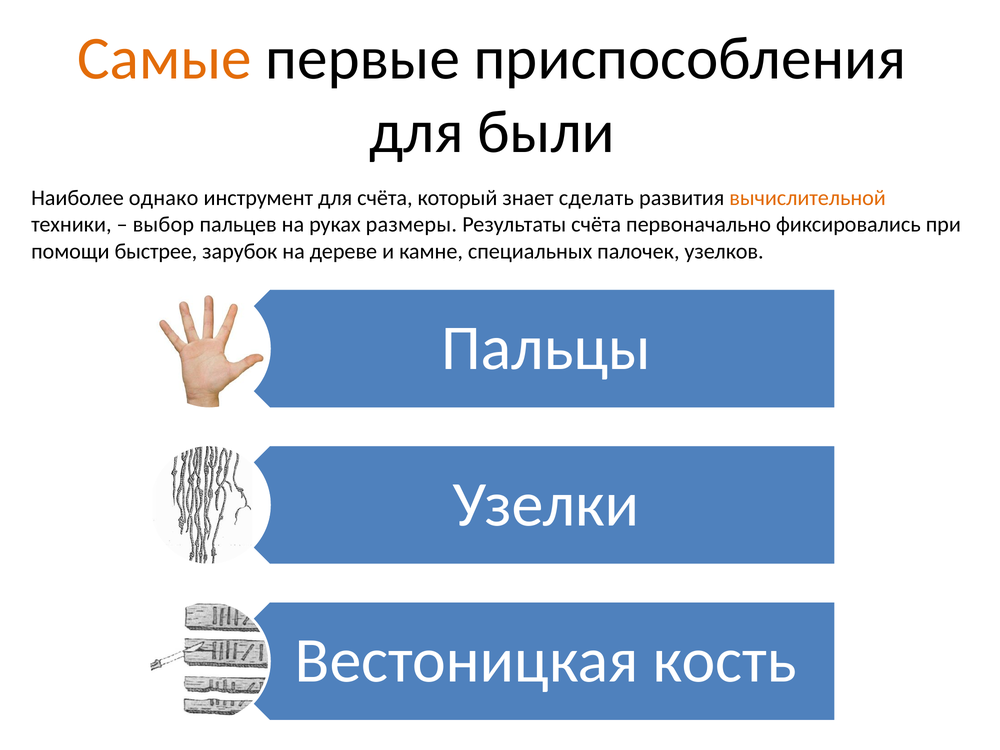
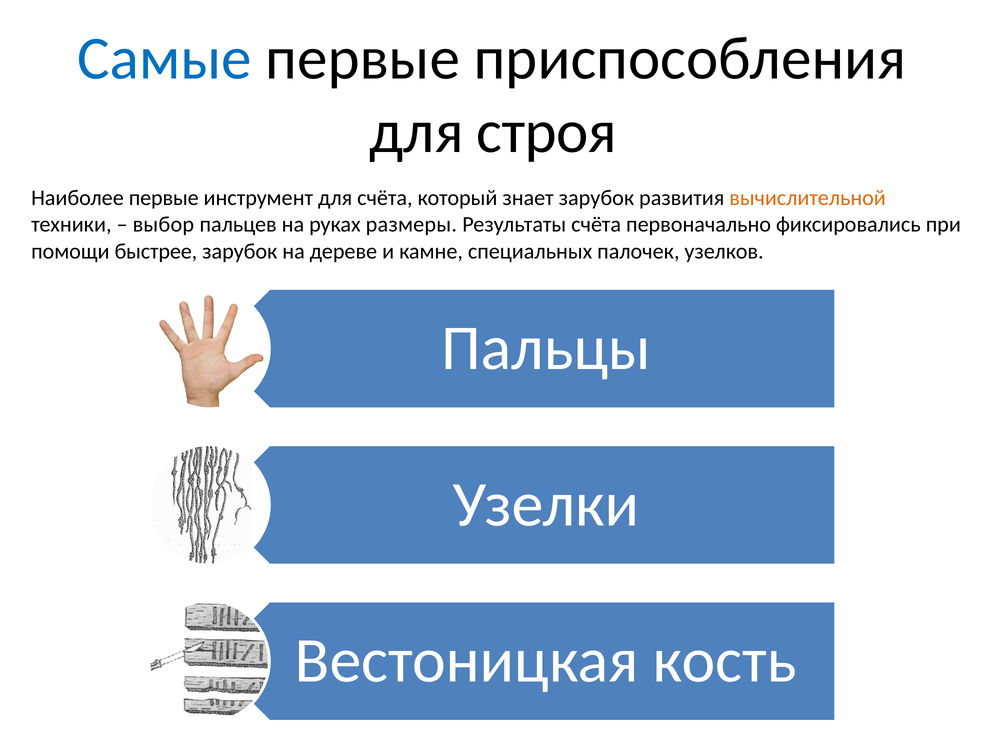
Самые colour: orange -> blue
были: были -> строя
Наиболее однако: однако -> первые
знает сделать: сделать -> зарубок
